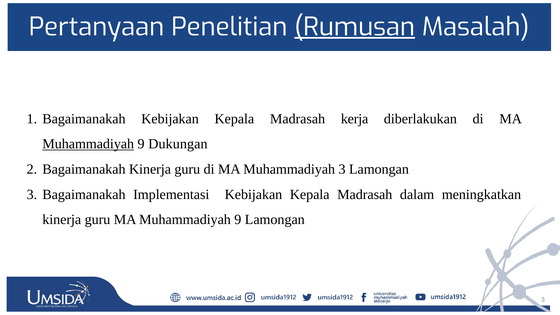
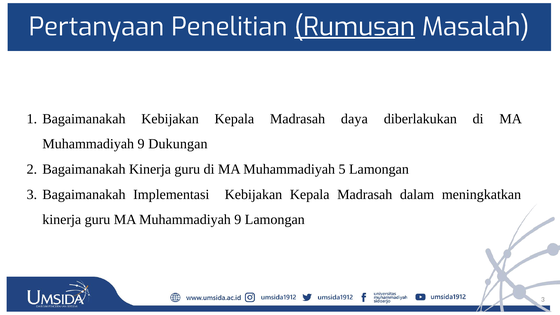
kerja: kerja -> daya
Muhammadiyah at (88, 144) underline: present -> none
Muhammadiyah 3: 3 -> 5
